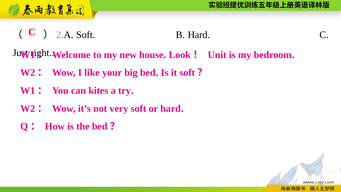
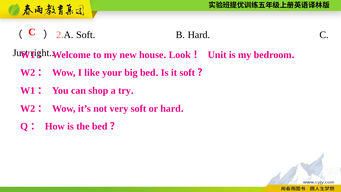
kites: kites -> shop
